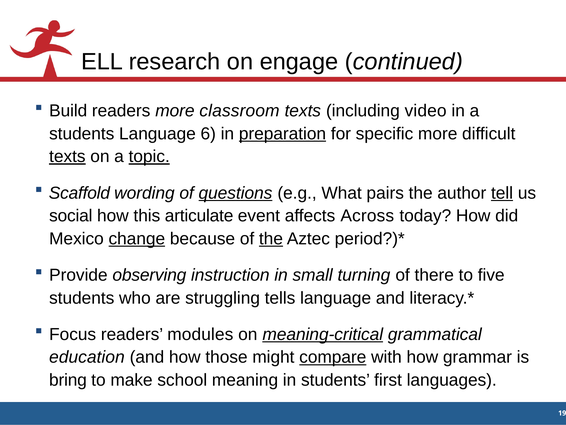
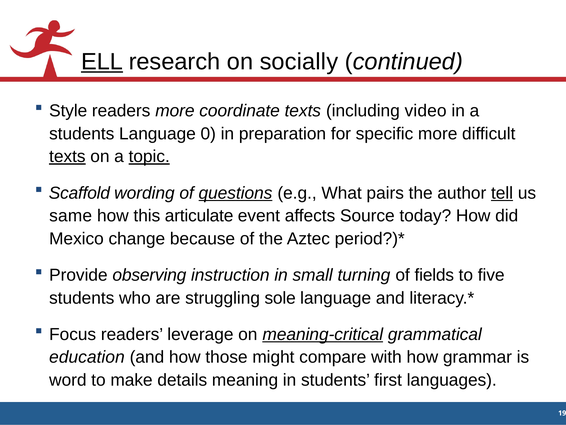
ELL underline: none -> present
engage: engage -> socially
Build: Build -> Style
classroom: classroom -> coordinate
6: 6 -> 0
preparation underline: present -> none
social: social -> same
Across: Across -> Source
change underline: present -> none
the at (271, 238) underline: present -> none
there: there -> fields
tells: tells -> sole
modules: modules -> leverage
compare underline: present -> none
bring: bring -> word
school: school -> details
